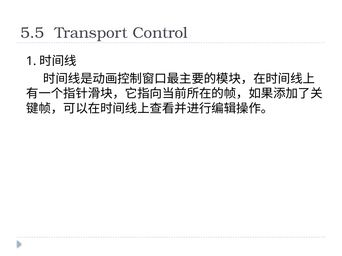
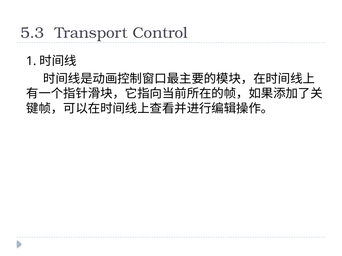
5.5: 5.5 -> 5.3
